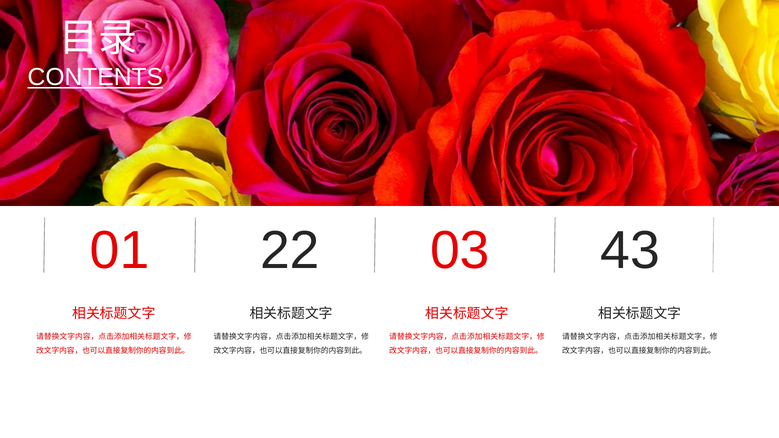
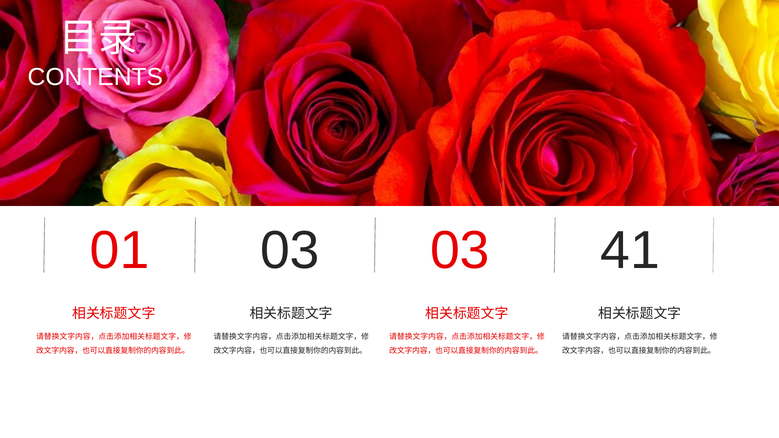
CONTENTS underline: present -> none
01 22: 22 -> 03
43: 43 -> 41
